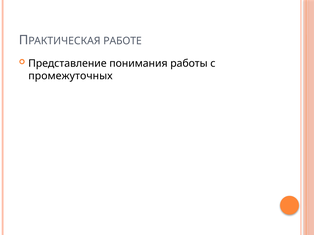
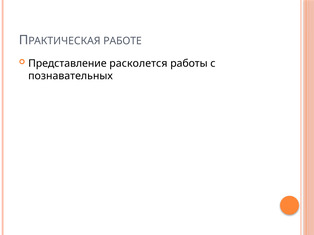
понимания: понимания -> расколется
промежуточных: промежуточных -> познавательных
